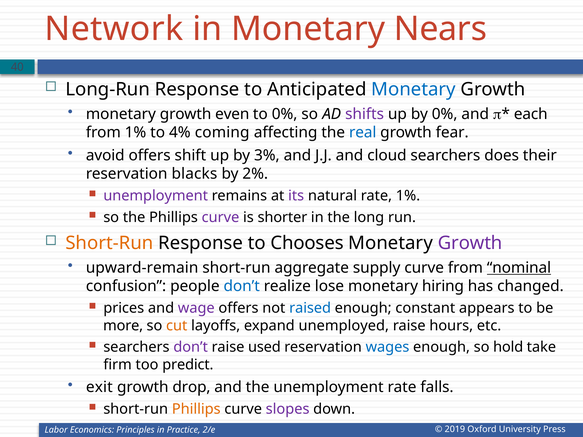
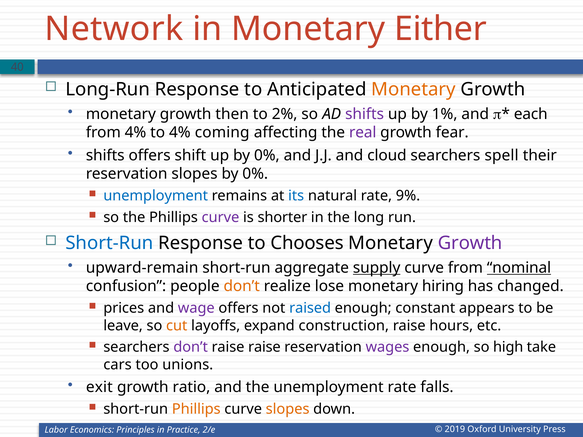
Nears: Nears -> Either
Monetary at (414, 90) colour: blue -> orange
even: even -> then
to 0%: 0% -> 2%
by 0%: 0% -> 1%
from 1%: 1% -> 4%
real colour: blue -> purple
avoid at (105, 155): avoid -> shifts
up by 3%: 3% -> 0%
does: does -> spell
reservation blacks: blacks -> slopes
2% at (255, 174): 2% -> 0%
unemployment at (156, 196) colour: purple -> blue
its colour: purple -> blue
rate 1%: 1% -> 9%
Short-Run at (109, 243) colour: orange -> blue
supply underline: none -> present
don’t at (242, 286) colour: blue -> orange
more: more -> leave
unemployed: unemployed -> construction
raise used: used -> raise
wages colour: blue -> purple
hold: hold -> high
firm: firm -> cars
predict: predict -> unions
drop: drop -> ratio
slopes at (288, 409) colour: purple -> orange
